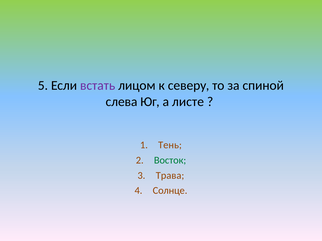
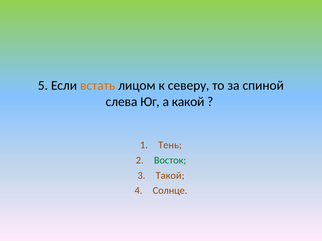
встать colour: purple -> orange
листе: листе -> какой
Трава: Трава -> Такой
